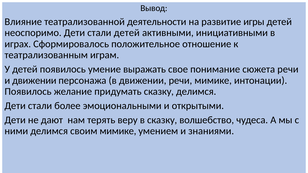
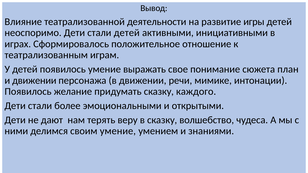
сюжета речи: речи -> план
сказку делимся: делимся -> каждого
своим мимике: мимике -> умение
